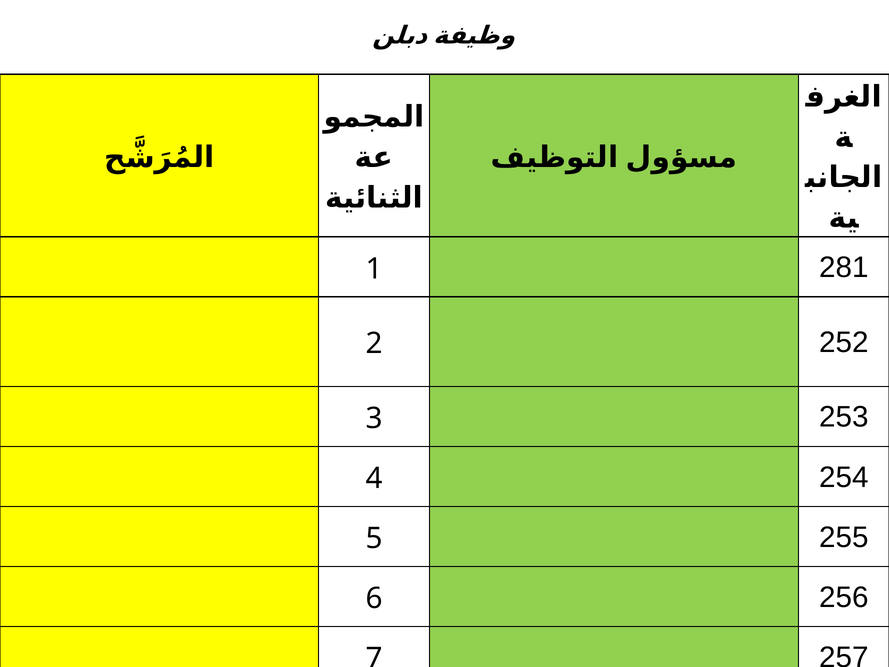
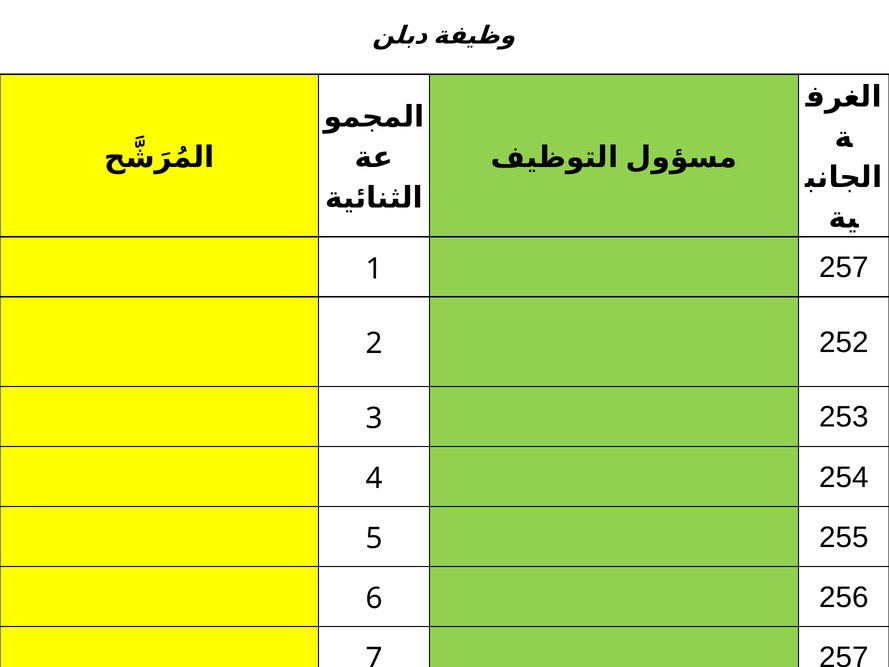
1 281: 281 -> 257
